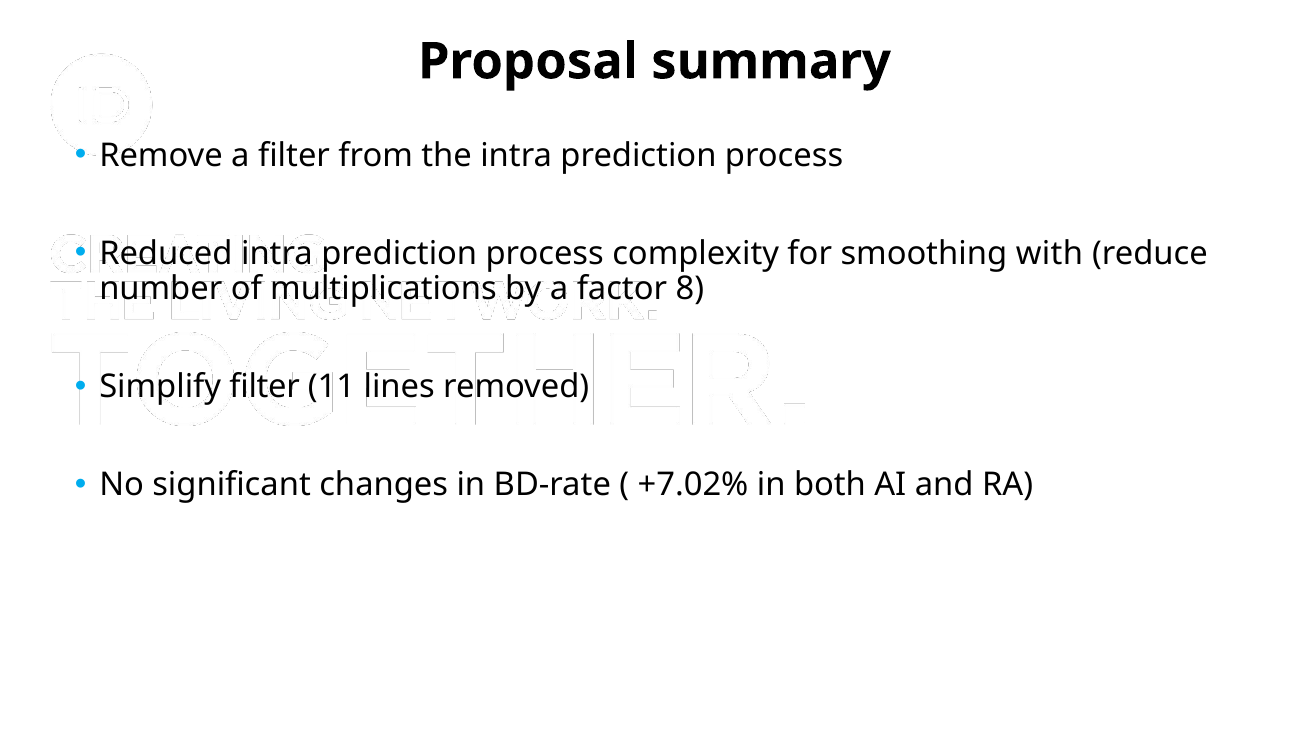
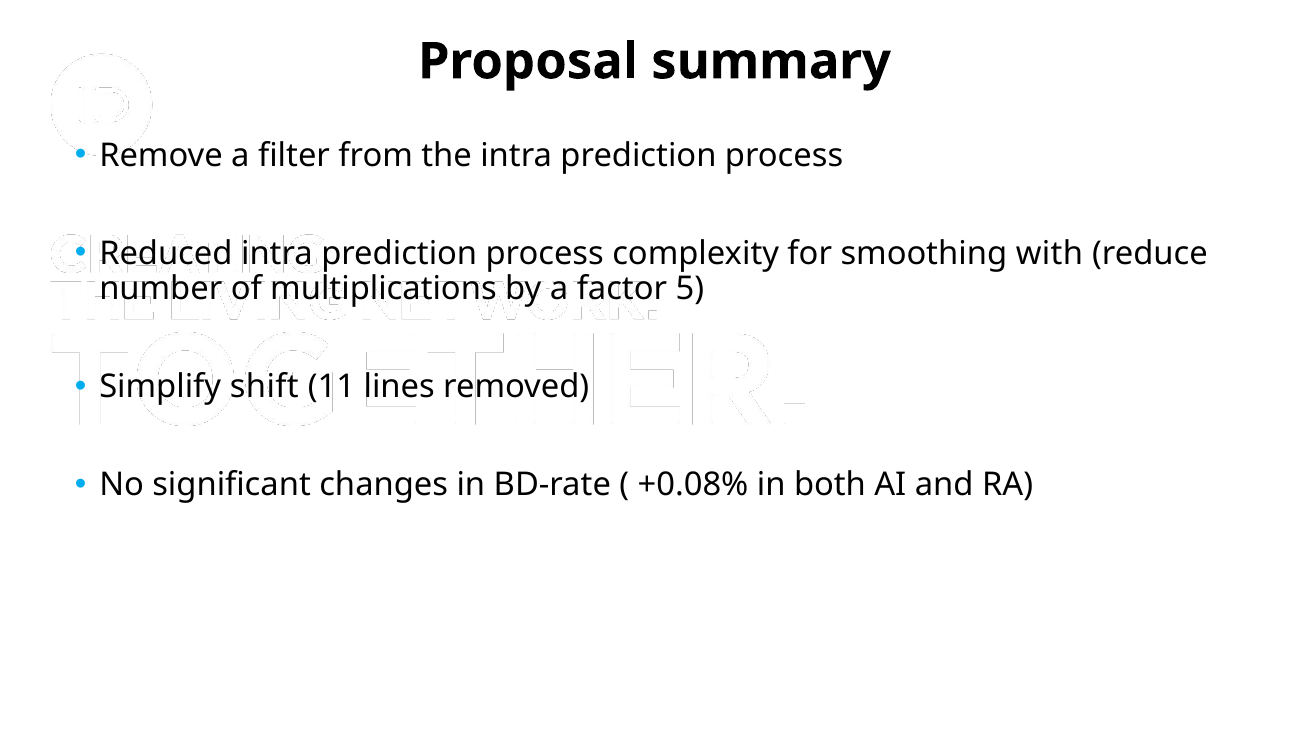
8: 8 -> 5
Simplify filter: filter -> shift
+7.02%: +7.02% -> +0.08%
